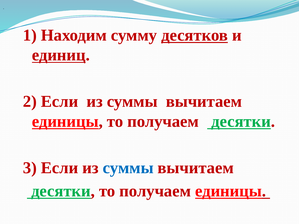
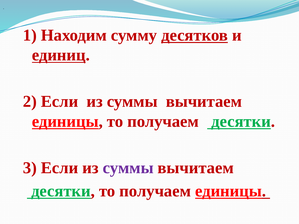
суммы at (128, 168) colour: blue -> purple
